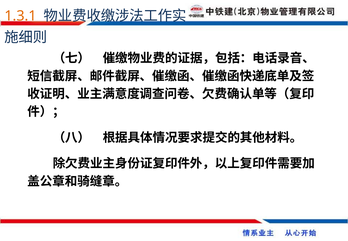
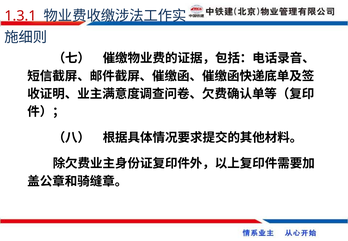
1.3.1 colour: orange -> red
